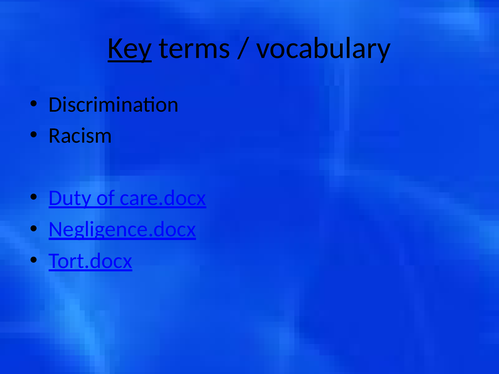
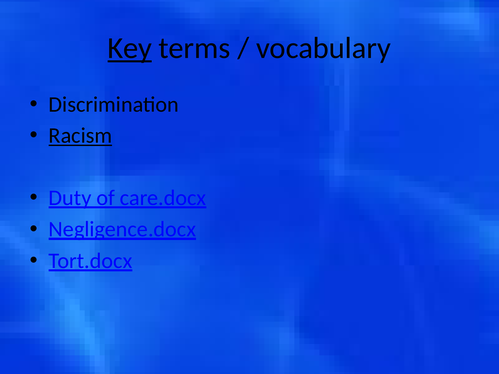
Racism underline: none -> present
